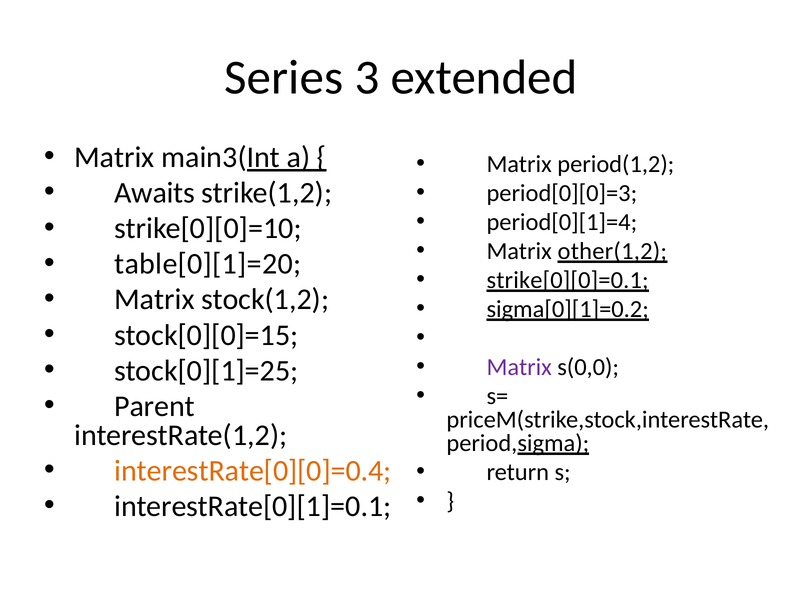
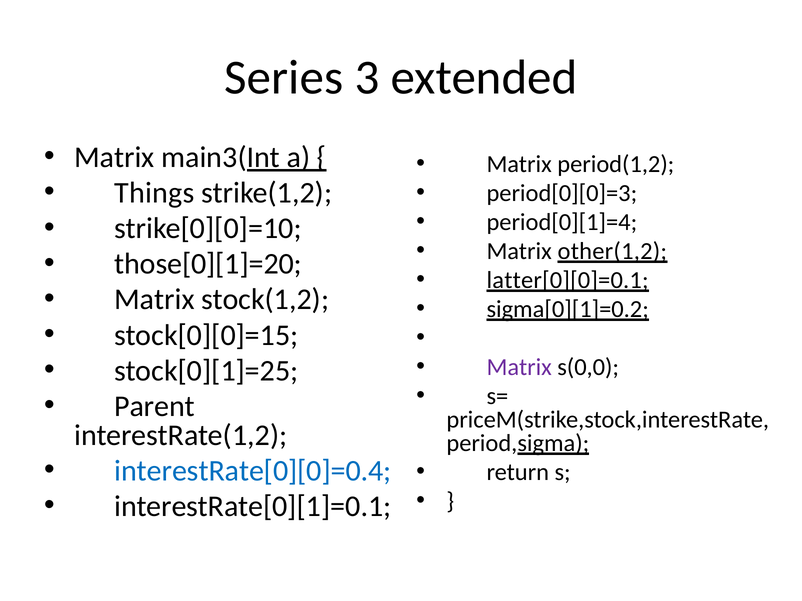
Awaits: Awaits -> Things
table[0][1]=20: table[0][1]=20 -> those[0][1]=20
strike[0][0]=0.1: strike[0][0]=0.1 -> latter[0][0]=0.1
interestRate[0][0]=0.4 colour: orange -> blue
